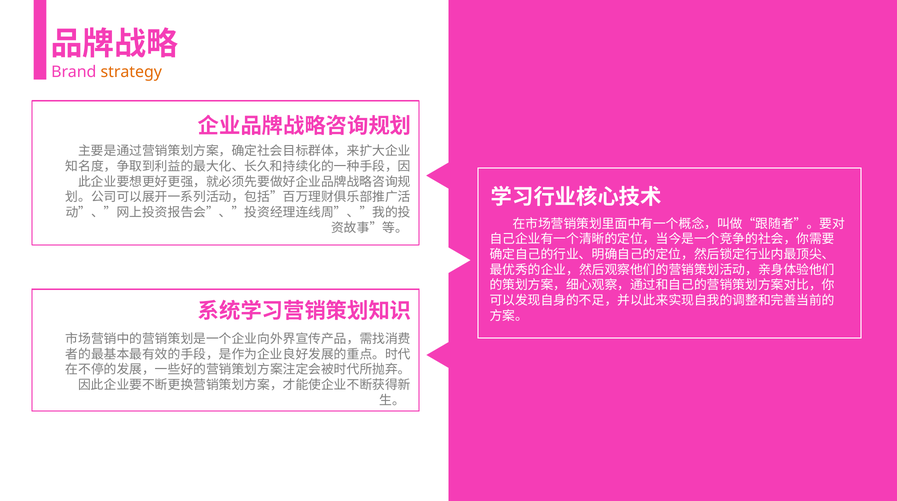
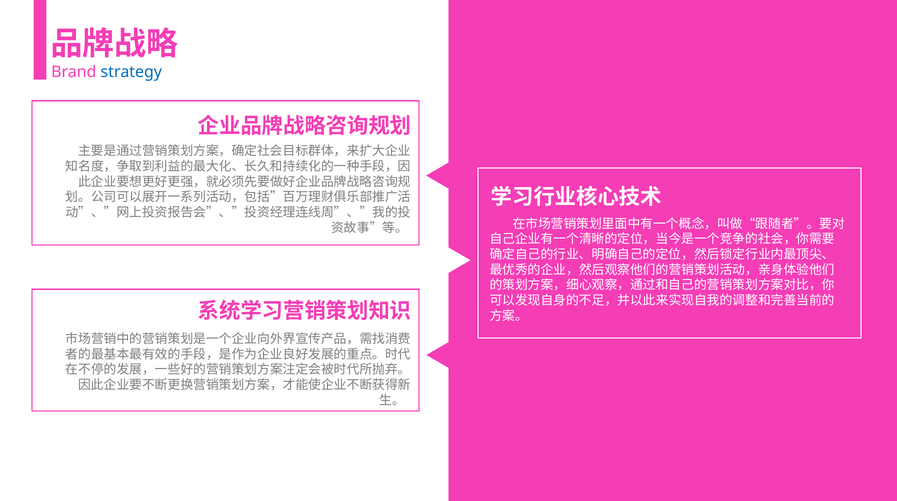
strategy colour: orange -> blue
